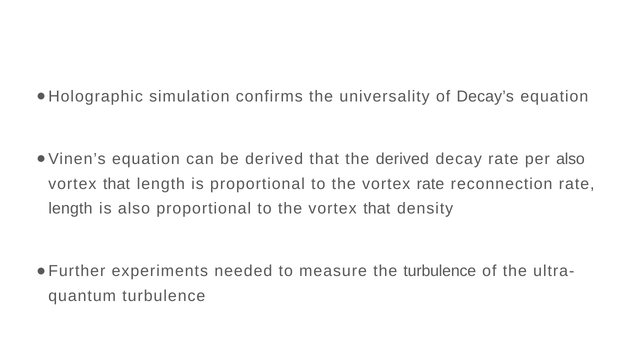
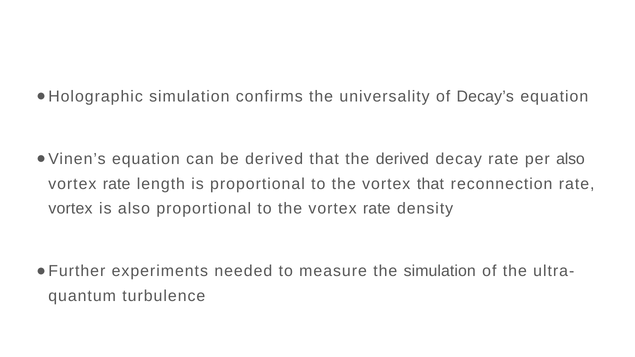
that at (117, 184): that -> rate
vortex rate: rate -> that
length at (70, 209): length -> vortex
the vortex that: that -> rate
the turbulence: turbulence -> simulation
